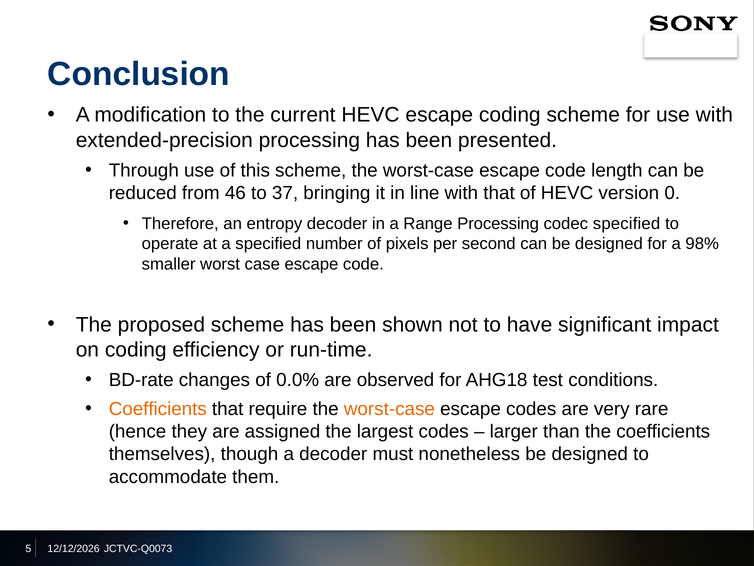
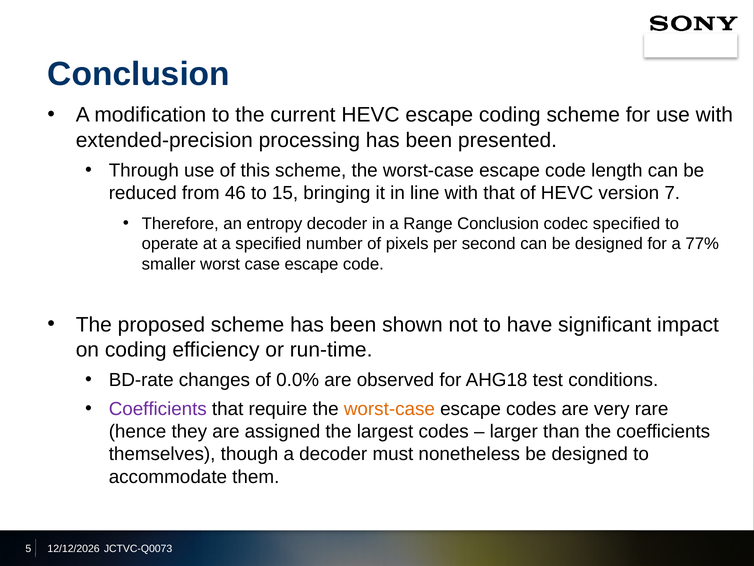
37: 37 -> 15
0: 0 -> 7
Range Processing: Processing -> Conclusion
98%: 98% -> 77%
Coefficients at (158, 409) colour: orange -> purple
